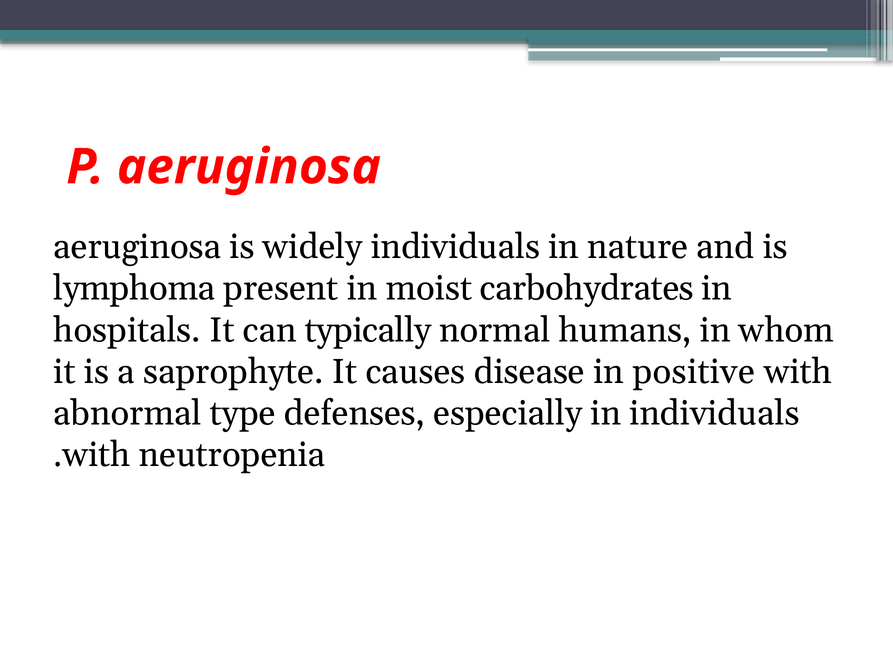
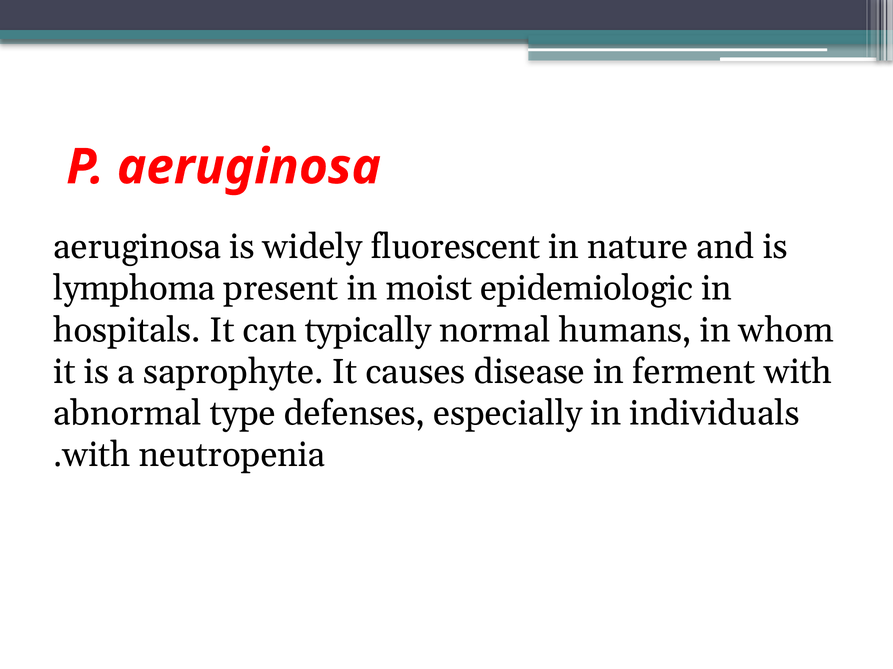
widely individuals: individuals -> fluorescent
carbohydrates: carbohydrates -> epidemiologic
positive: positive -> ferment
